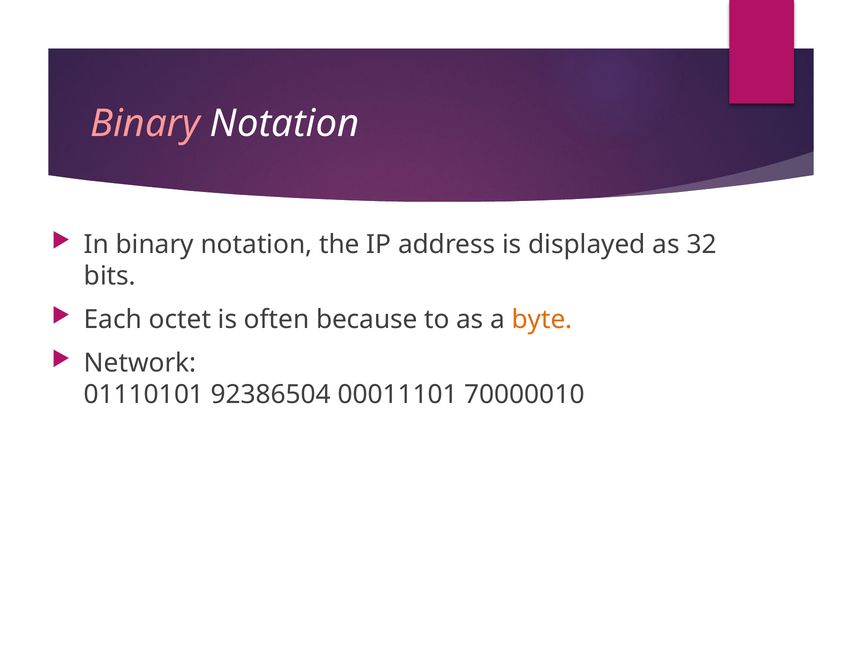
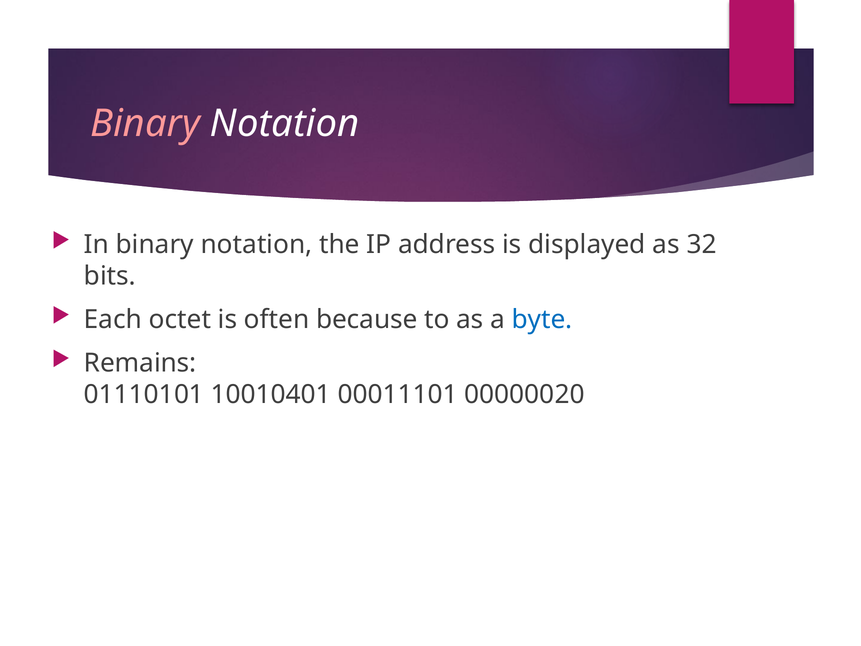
byte colour: orange -> blue
Network: Network -> Remains
92386504: 92386504 -> 10010401
70000010: 70000010 -> 00000020
